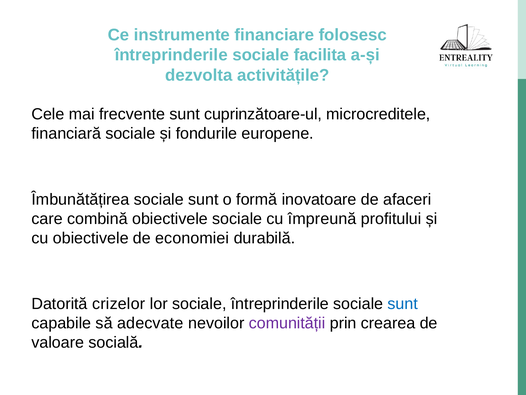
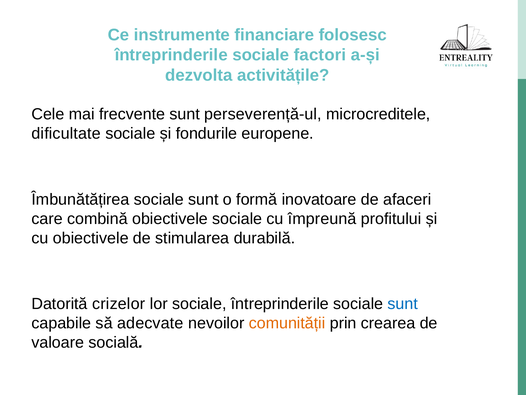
facilita: facilita -> factori
cuprinzătoare-ul: cuprinzătoare-ul -> perseverență-ul
financiară: financiară -> dificultate
economiei: economiei -> stimularea
comunității colour: purple -> orange
